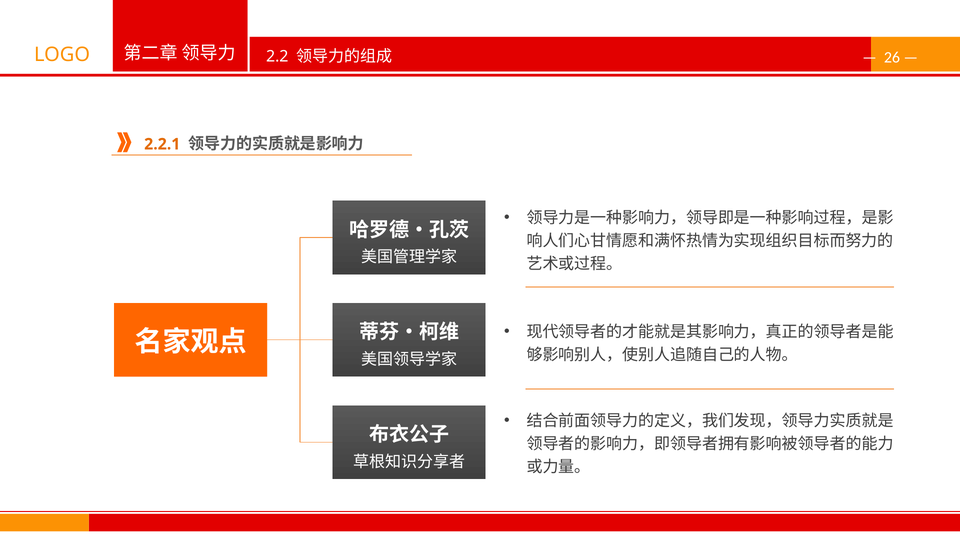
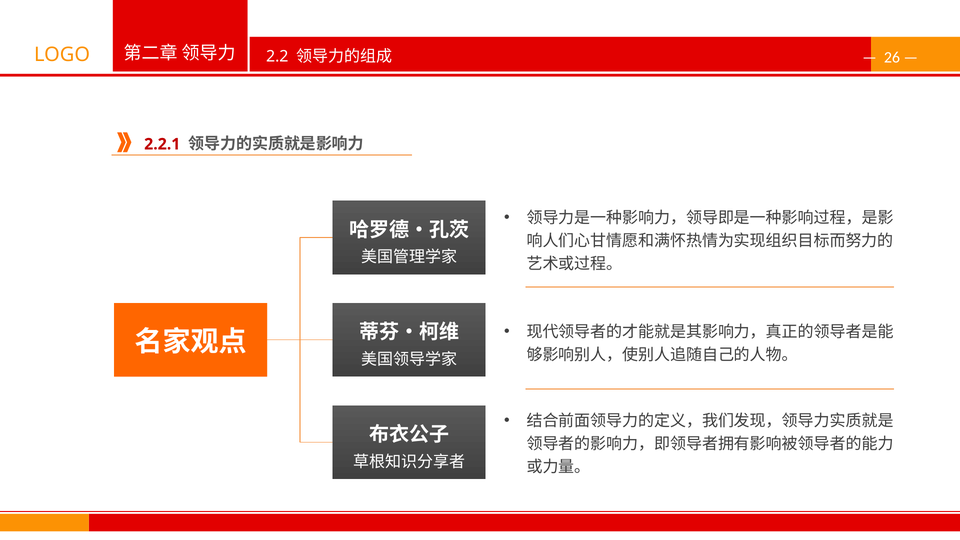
2.2.1 colour: orange -> red
